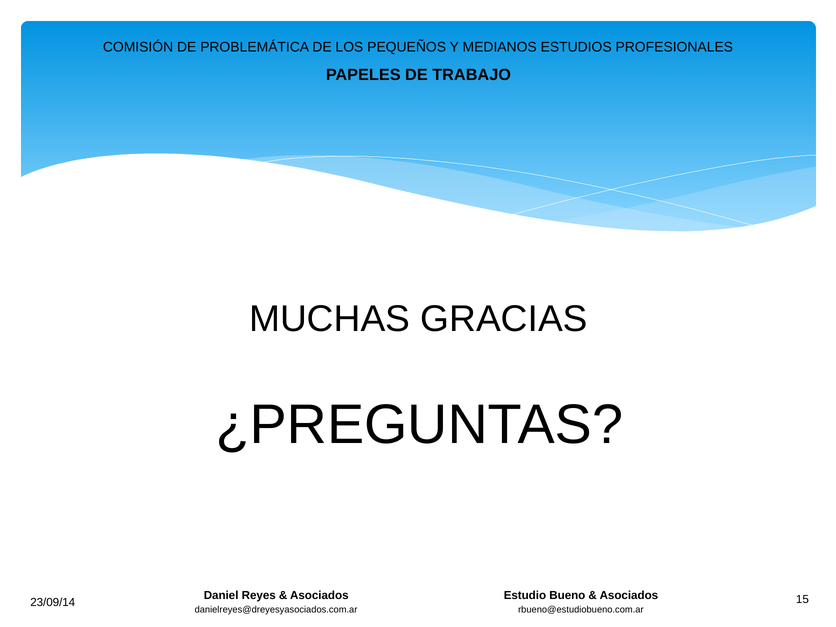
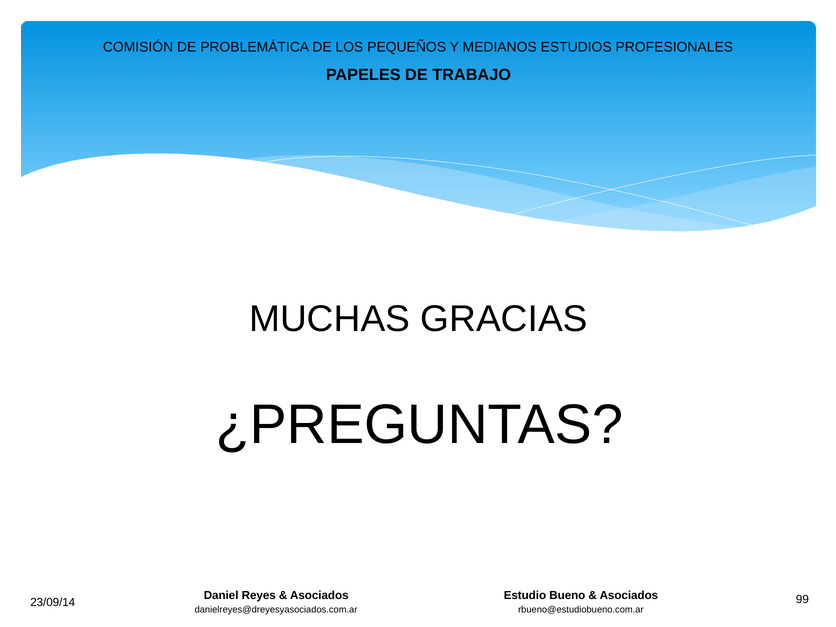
15: 15 -> 99
